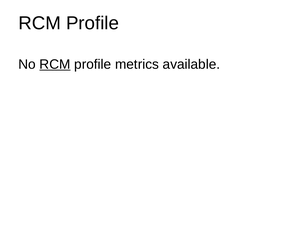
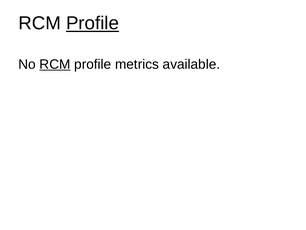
Profile at (93, 23) underline: none -> present
